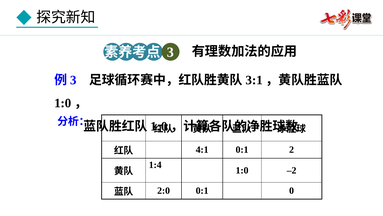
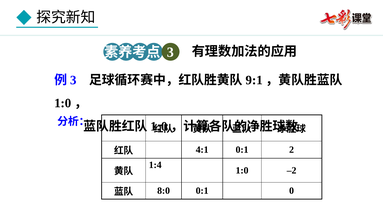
3:1: 3:1 -> 9:1
2:0: 2:0 -> 8:0
